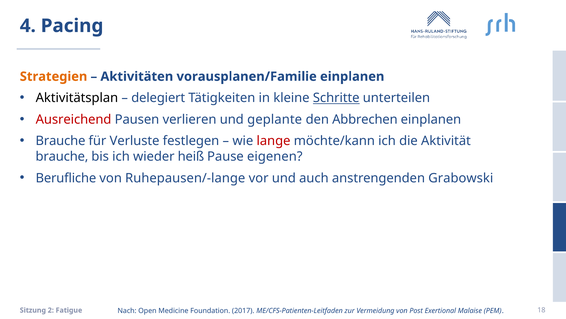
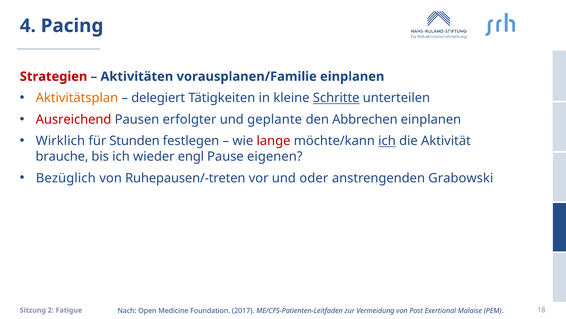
Strategien colour: orange -> red
Aktivitätsplan colour: black -> orange
verlieren: verlieren -> erfolgter
Brauche at (60, 141): Brauche -> Wirklich
Verluste: Verluste -> Stunden
ich at (387, 141) underline: none -> present
heiß: heiß -> engl
Berufliche: Berufliche -> Bezüglich
Ruhepausen/-lange: Ruhepausen/-lange -> Ruhepausen/-treten
auch: auch -> oder
